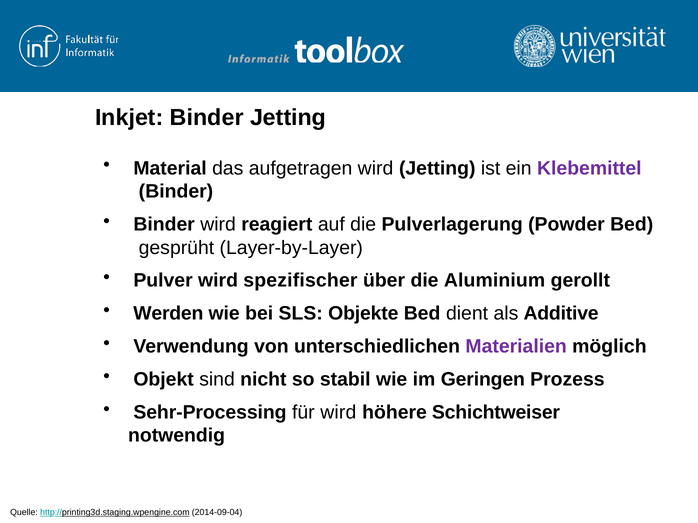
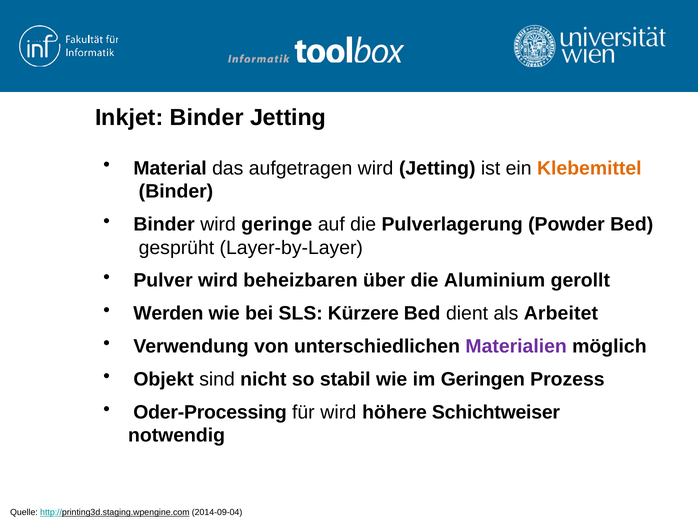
Klebemittel colour: purple -> orange
reagiert: reagiert -> geringe
spezifischer: spezifischer -> beheizbaren
Objekte: Objekte -> Kürzere
Additive: Additive -> Arbeitet
Sehr-Processing: Sehr-Processing -> Oder-Processing
